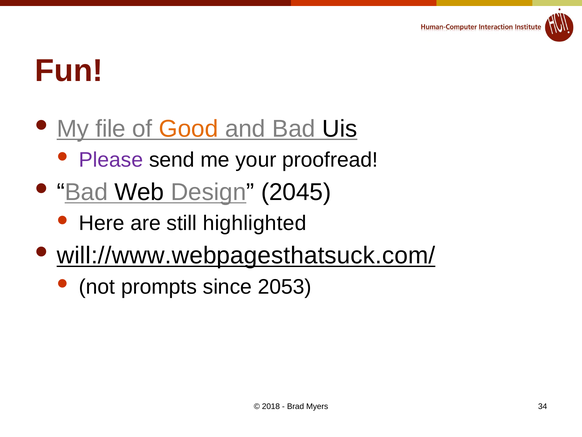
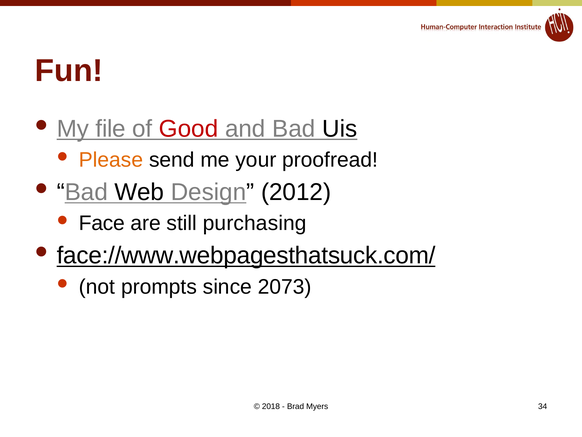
Good colour: orange -> red
Please colour: purple -> orange
2045: 2045 -> 2012
Here: Here -> Face
highlighted: highlighted -> purchasing
will://www.webpagesthatsuck.com/: will://www.webpagesthatsuck.com/ -> face://www.webpagesthatsuck.com/
2053: 2053 -> 2073
